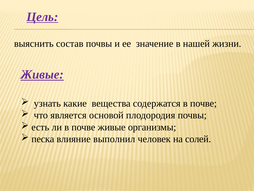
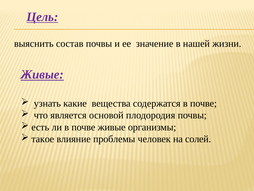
песка: песка -> такое
выполнил: выполнил -> проблемы
